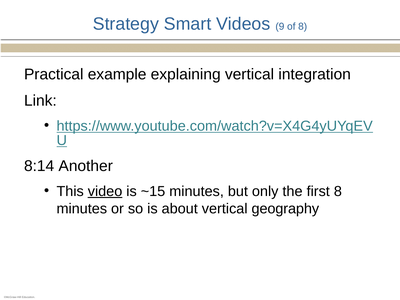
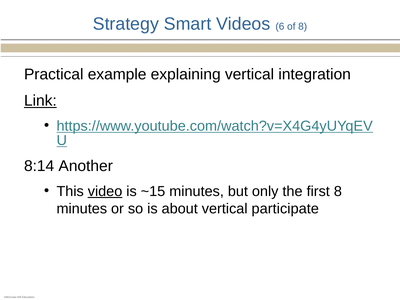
9: 9 -> 6
Link underline: none -> present
geography: geography -> participate
